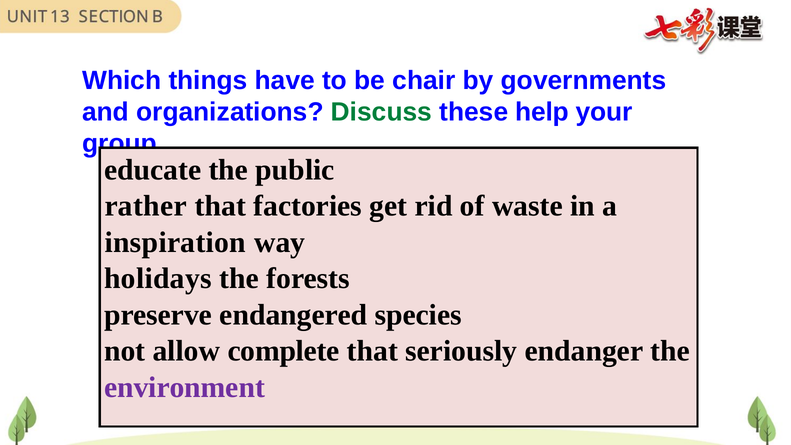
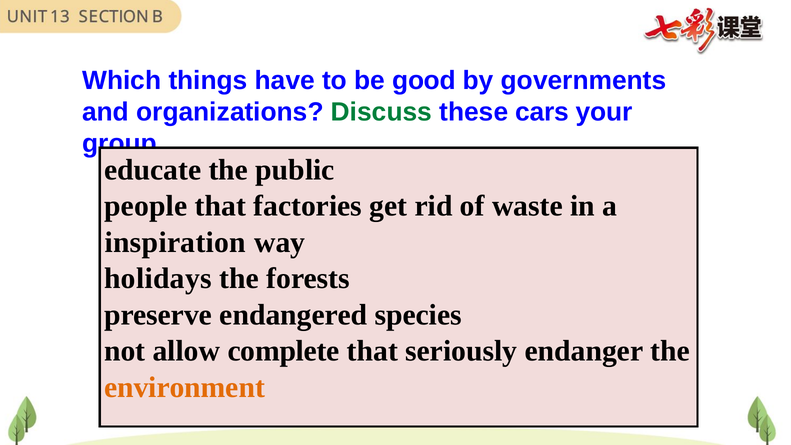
chair: chair -> good
help: help -> cars
rather: rather -> people
environment colour: purple -> orange
